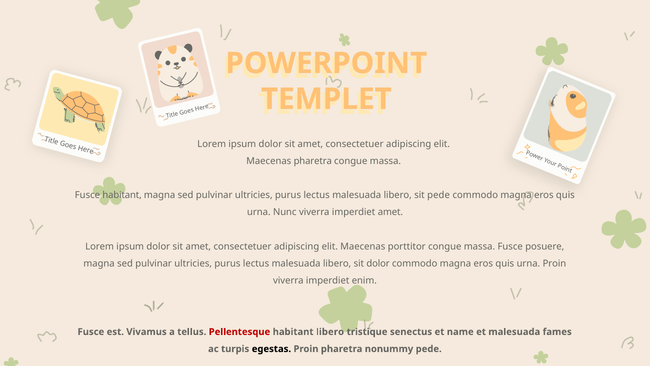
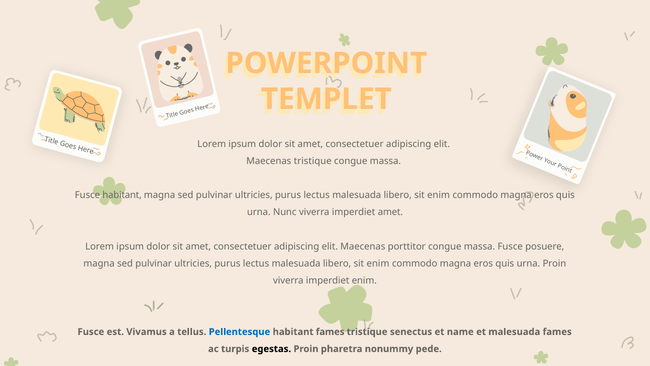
Maecenas pharetra: pharetra -> tristique
pede at (439, 195): pede -> enim
dolor at (378, 263): dolor -> enim
Pellentesque colour: red -> blue
habitant libero: libero -> fames
